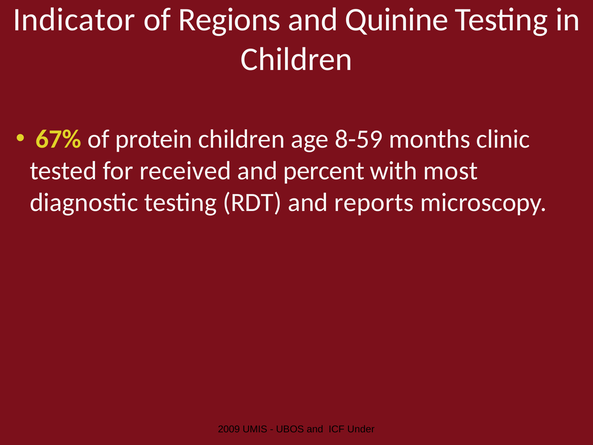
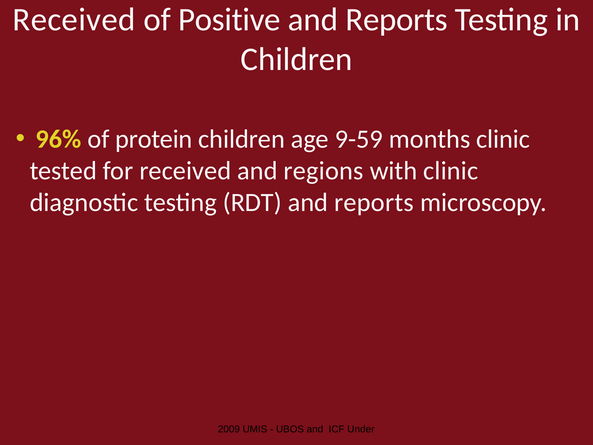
Indicator at (74, 20): Indicator -> Received
Regions: Regions -> Positive
Quinine at (397, 20): Quinine -> Reports
67%: 67% -> 96%
8-59: 8-59 -> 9-59
percent: percent -> regions
with most: most -> clinic
